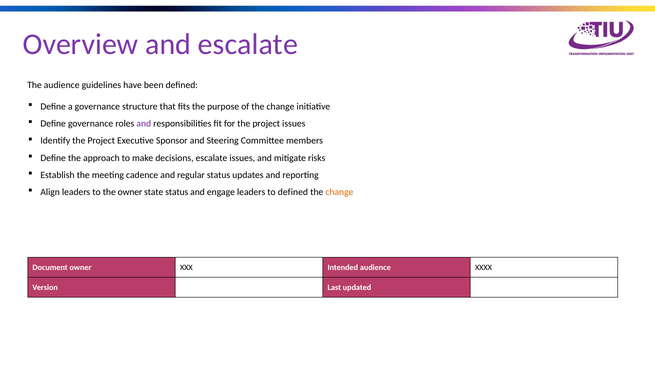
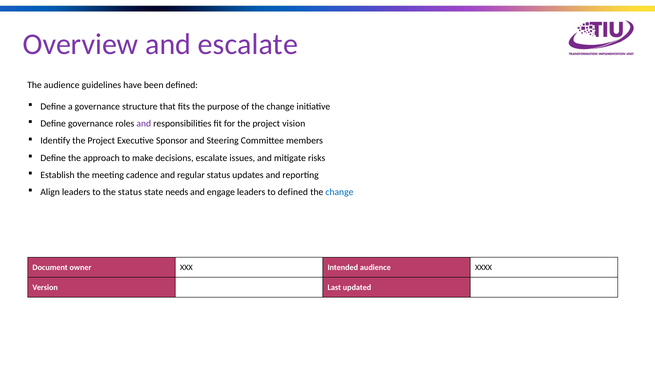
project issues: issues -> vision
the owner: owner -> status
state status: status -> needs
change at (339, 192) colour: orange -> blue
